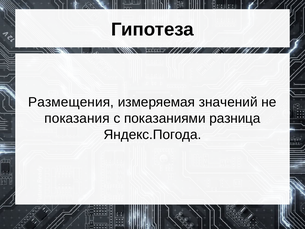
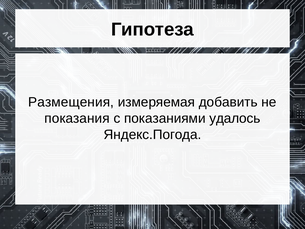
значений: значений -> добавить
разница: разница -> удалось
